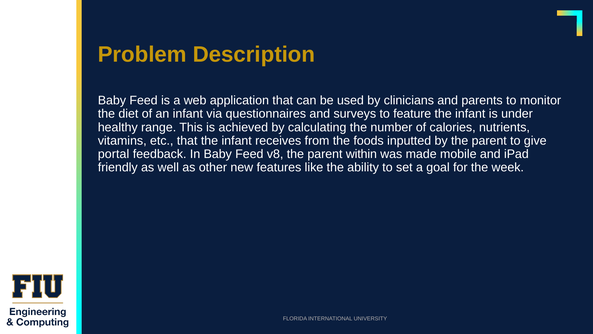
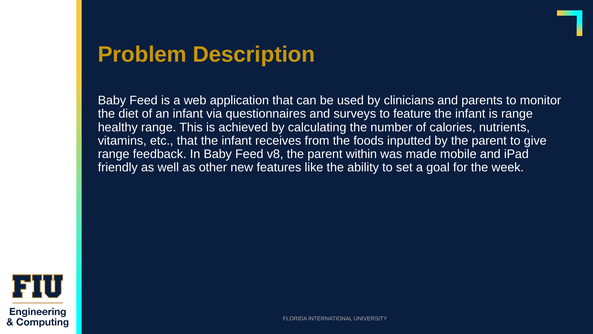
is under: under -> range
portal at (114, 154): portal -> range
